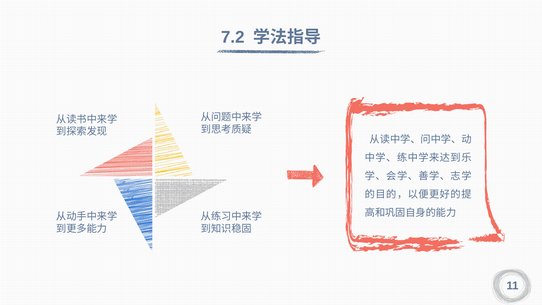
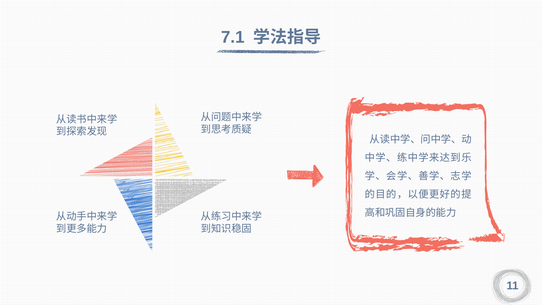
7.2: 7.2 -> 7.1
